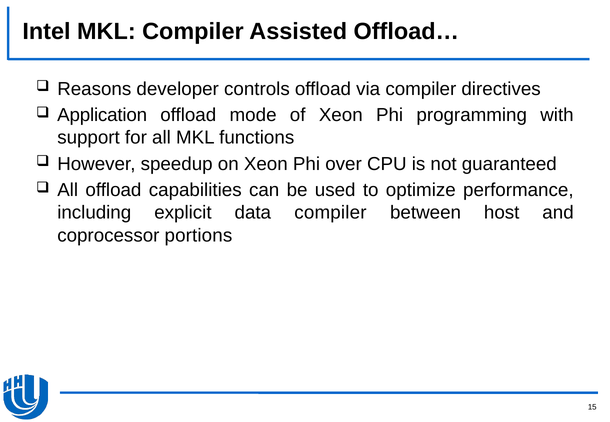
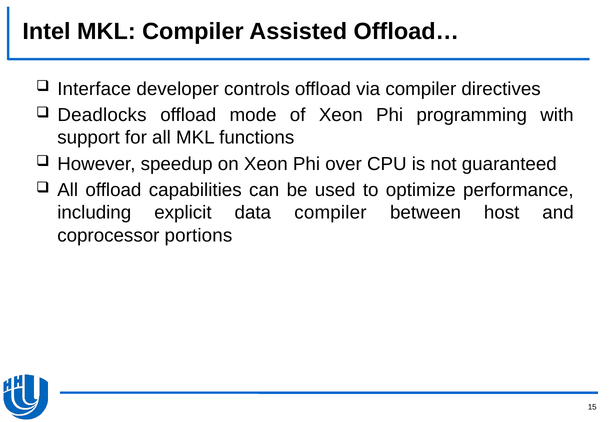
Reasons: Reasons -> Interface
Application: Application -> Deadlocks
